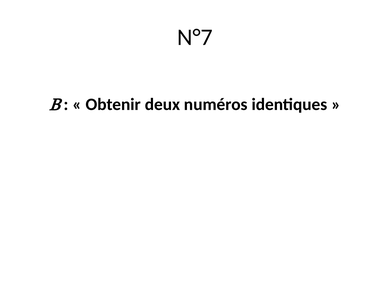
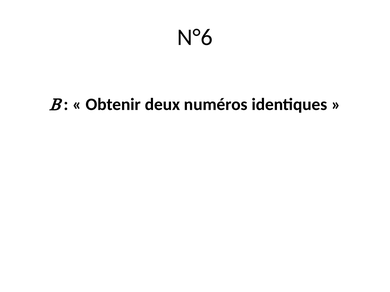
N°7: N°7 -> N°6
